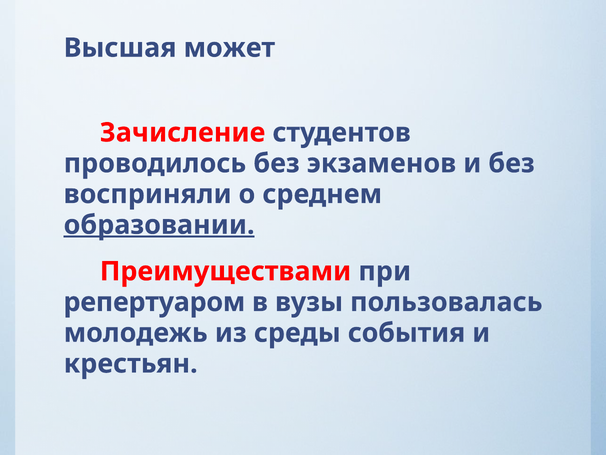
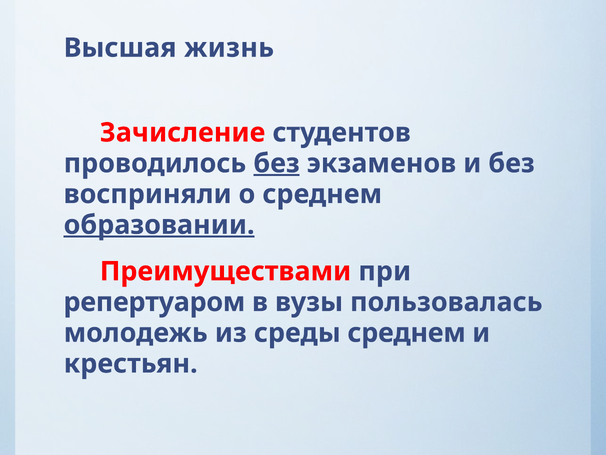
может: может -> жизнь
без at (277, 163) underline: none -> present
среды события: события -> среднем
